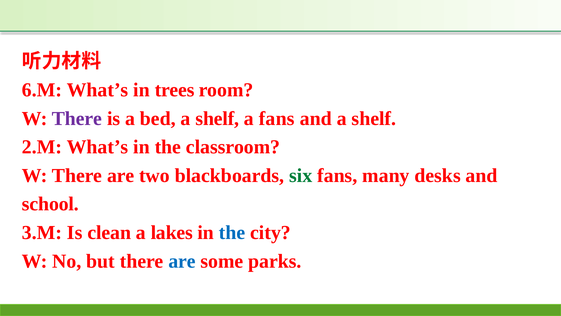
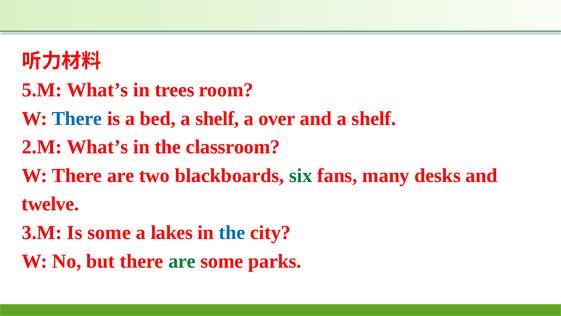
6.M: 6.M -> 5.M
There at (77, 118) colour: purple -> blue
a fans: fans -> over
school: school -> twelve
Is clean: clean -> some
are at (182, 261) colour: blue -> green
